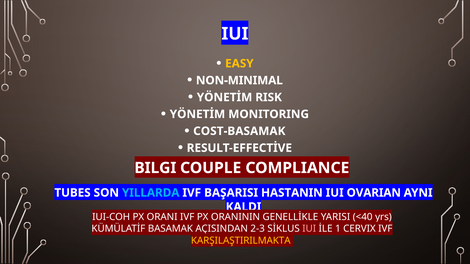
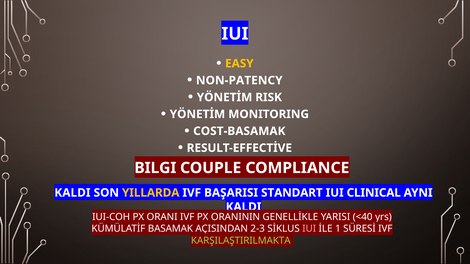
NON-MINIMAL: NON-MINIMAL -> NON-PATENCY
TUBES at (73, 193): TUBES -> KALDI
YILLARDA colour: light blue -> yellow
HASTANIN: HASTANIN -> STANDART
OVARIAN: OVARIAN -> CLINICAL
CERVIX: CERVIX -> SÜRESİ
KARŞILAŞTIRILMAKTA colour: yellow -> light green
